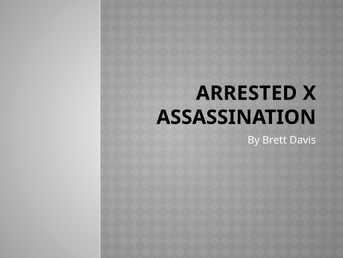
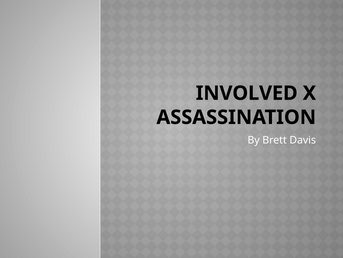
ARRESTED: ARRESTED -> INVOLVED
